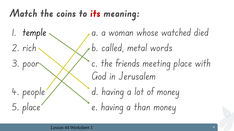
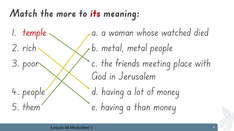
coins: coins -> more
temple colour: black -> red
b called: called -> metal
metal words: words -> people
5 place: place -> them
